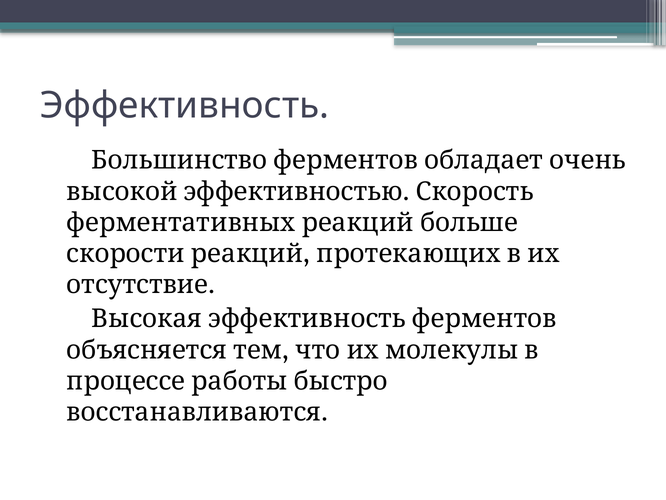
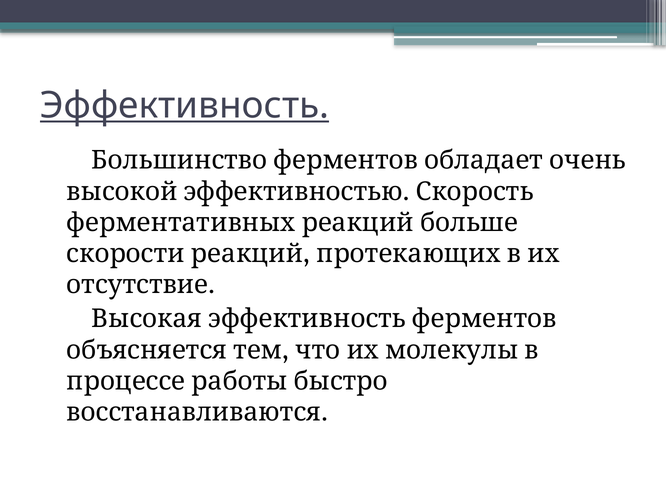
Эффективность underline: none -> present
